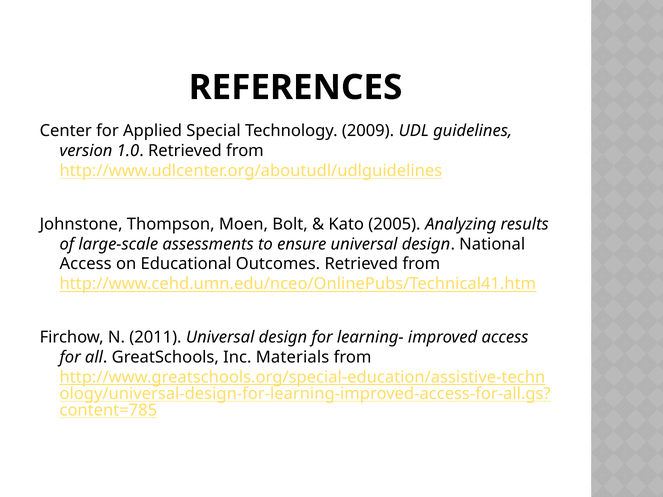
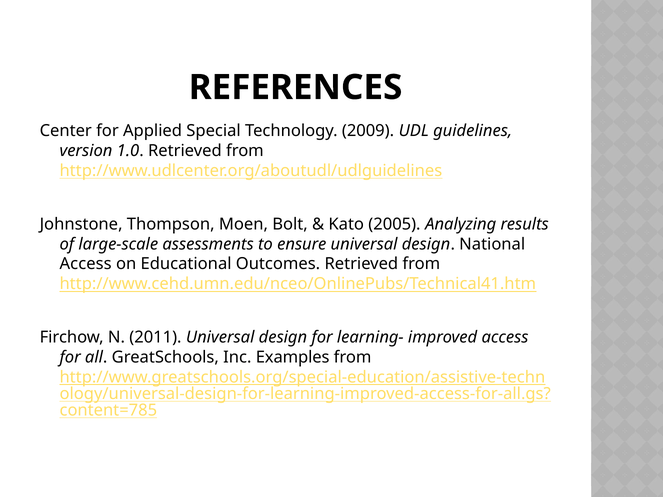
Materials: Materials -> Examples
